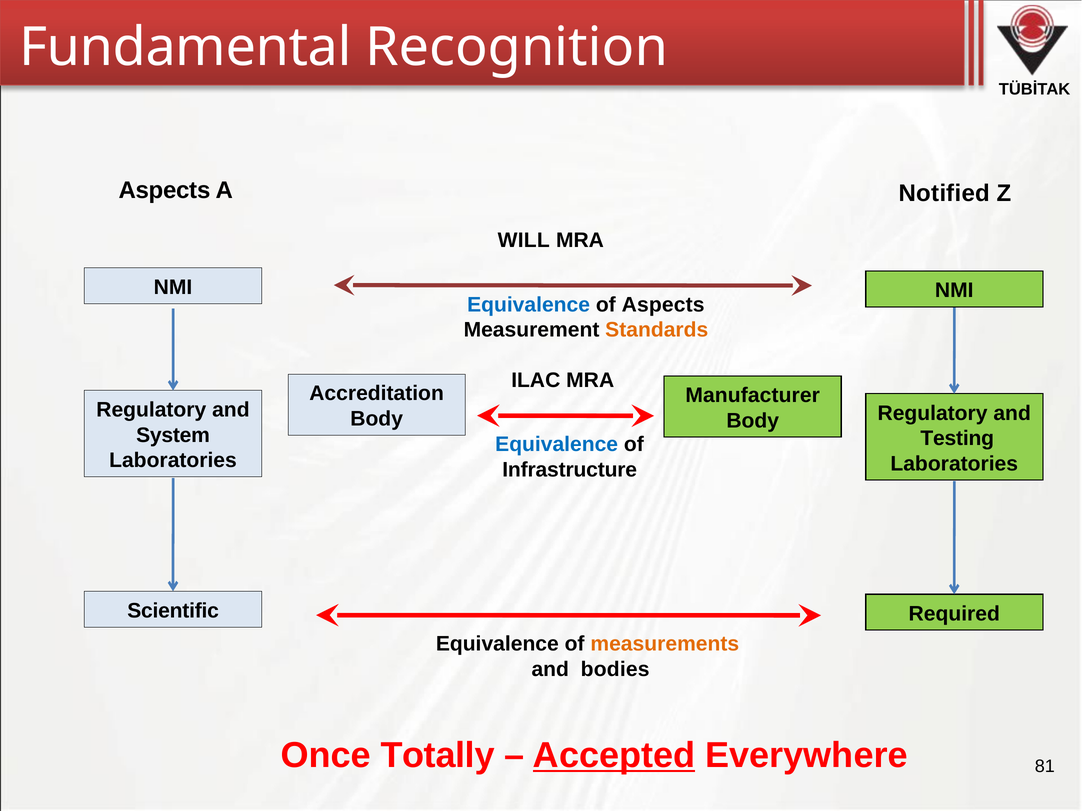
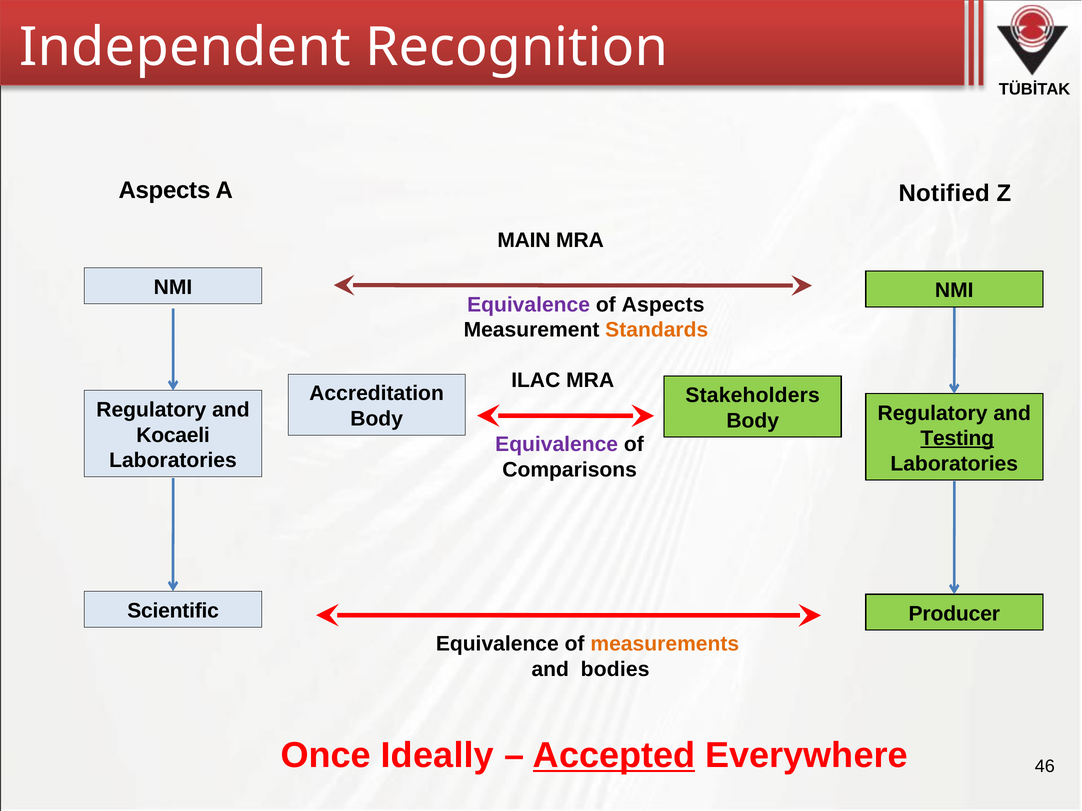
Fundamental: Fundamental -> Independent
WILL: WILL -> MAIN
Equivalence at (529, 305) colour: blue -> purple
Manufacturer: Manufacturer -> Stakeholders
System: System -> Kocaeli
Testing underline: none -> present
Equivalence at (557, 445) colour: blue -> purple
Infrastructure: Infrastructure -> Comparisons
Required: Required -> Producer
Totally: Totally -> Ideally
81: 81 -> 46
